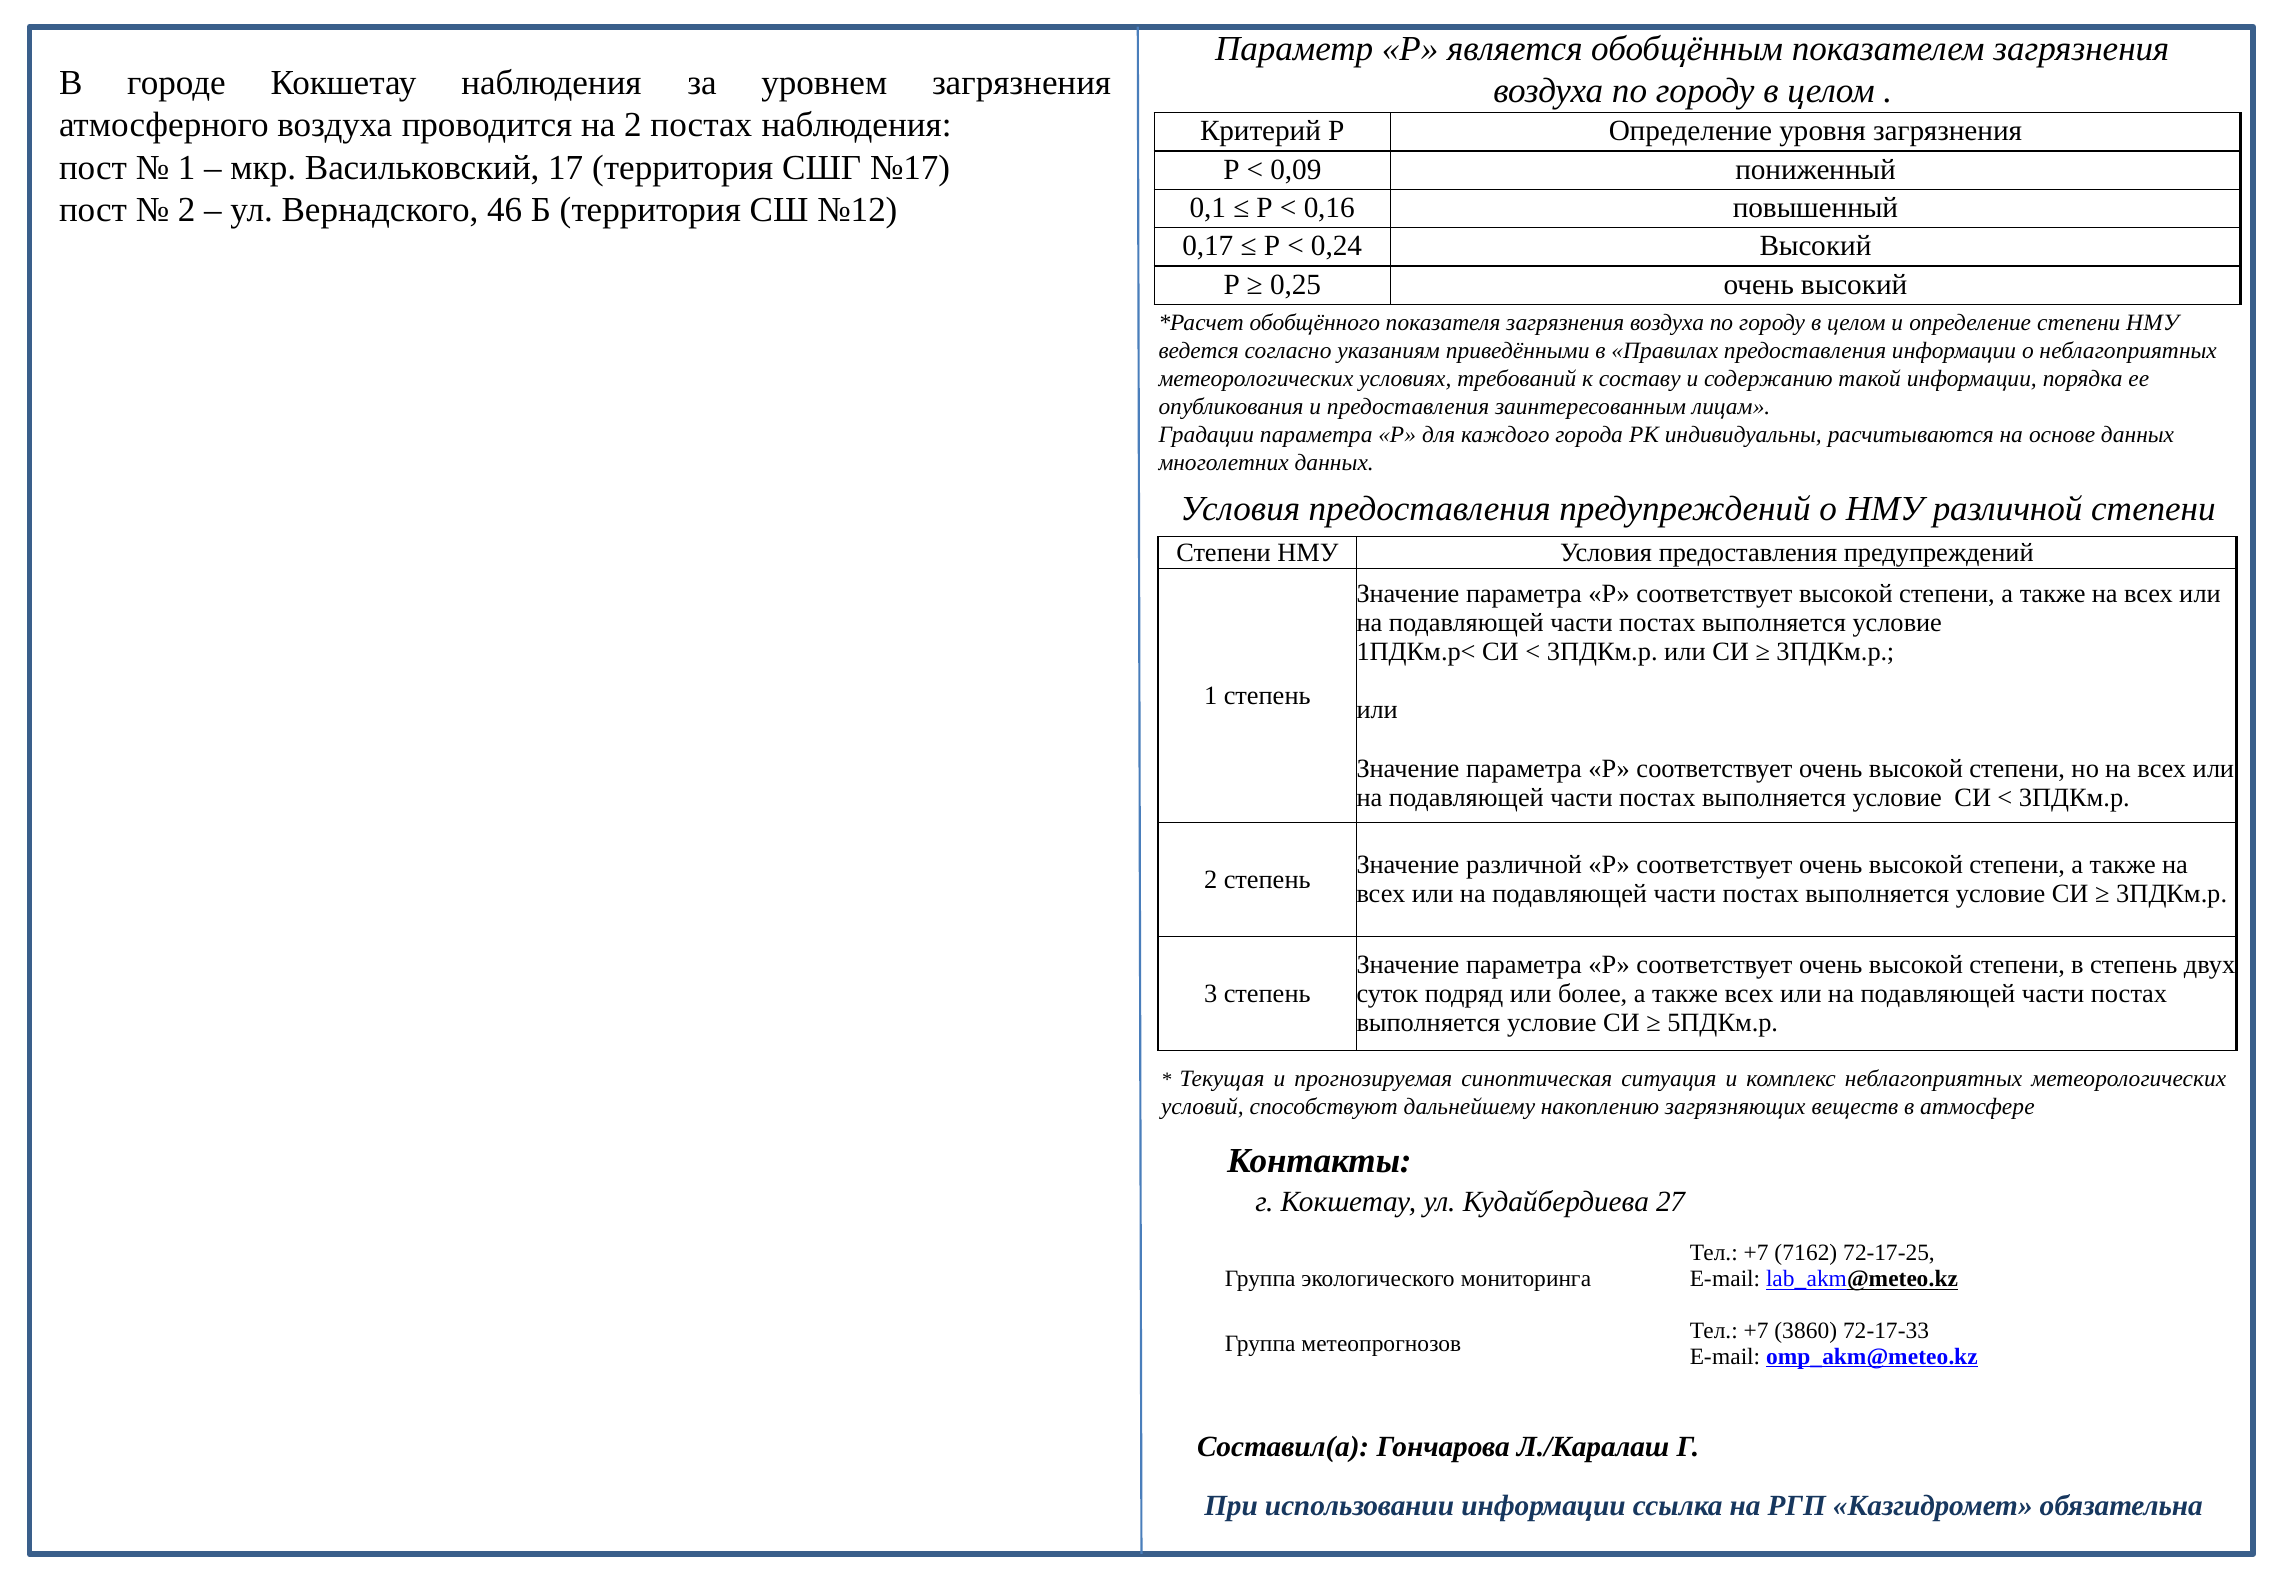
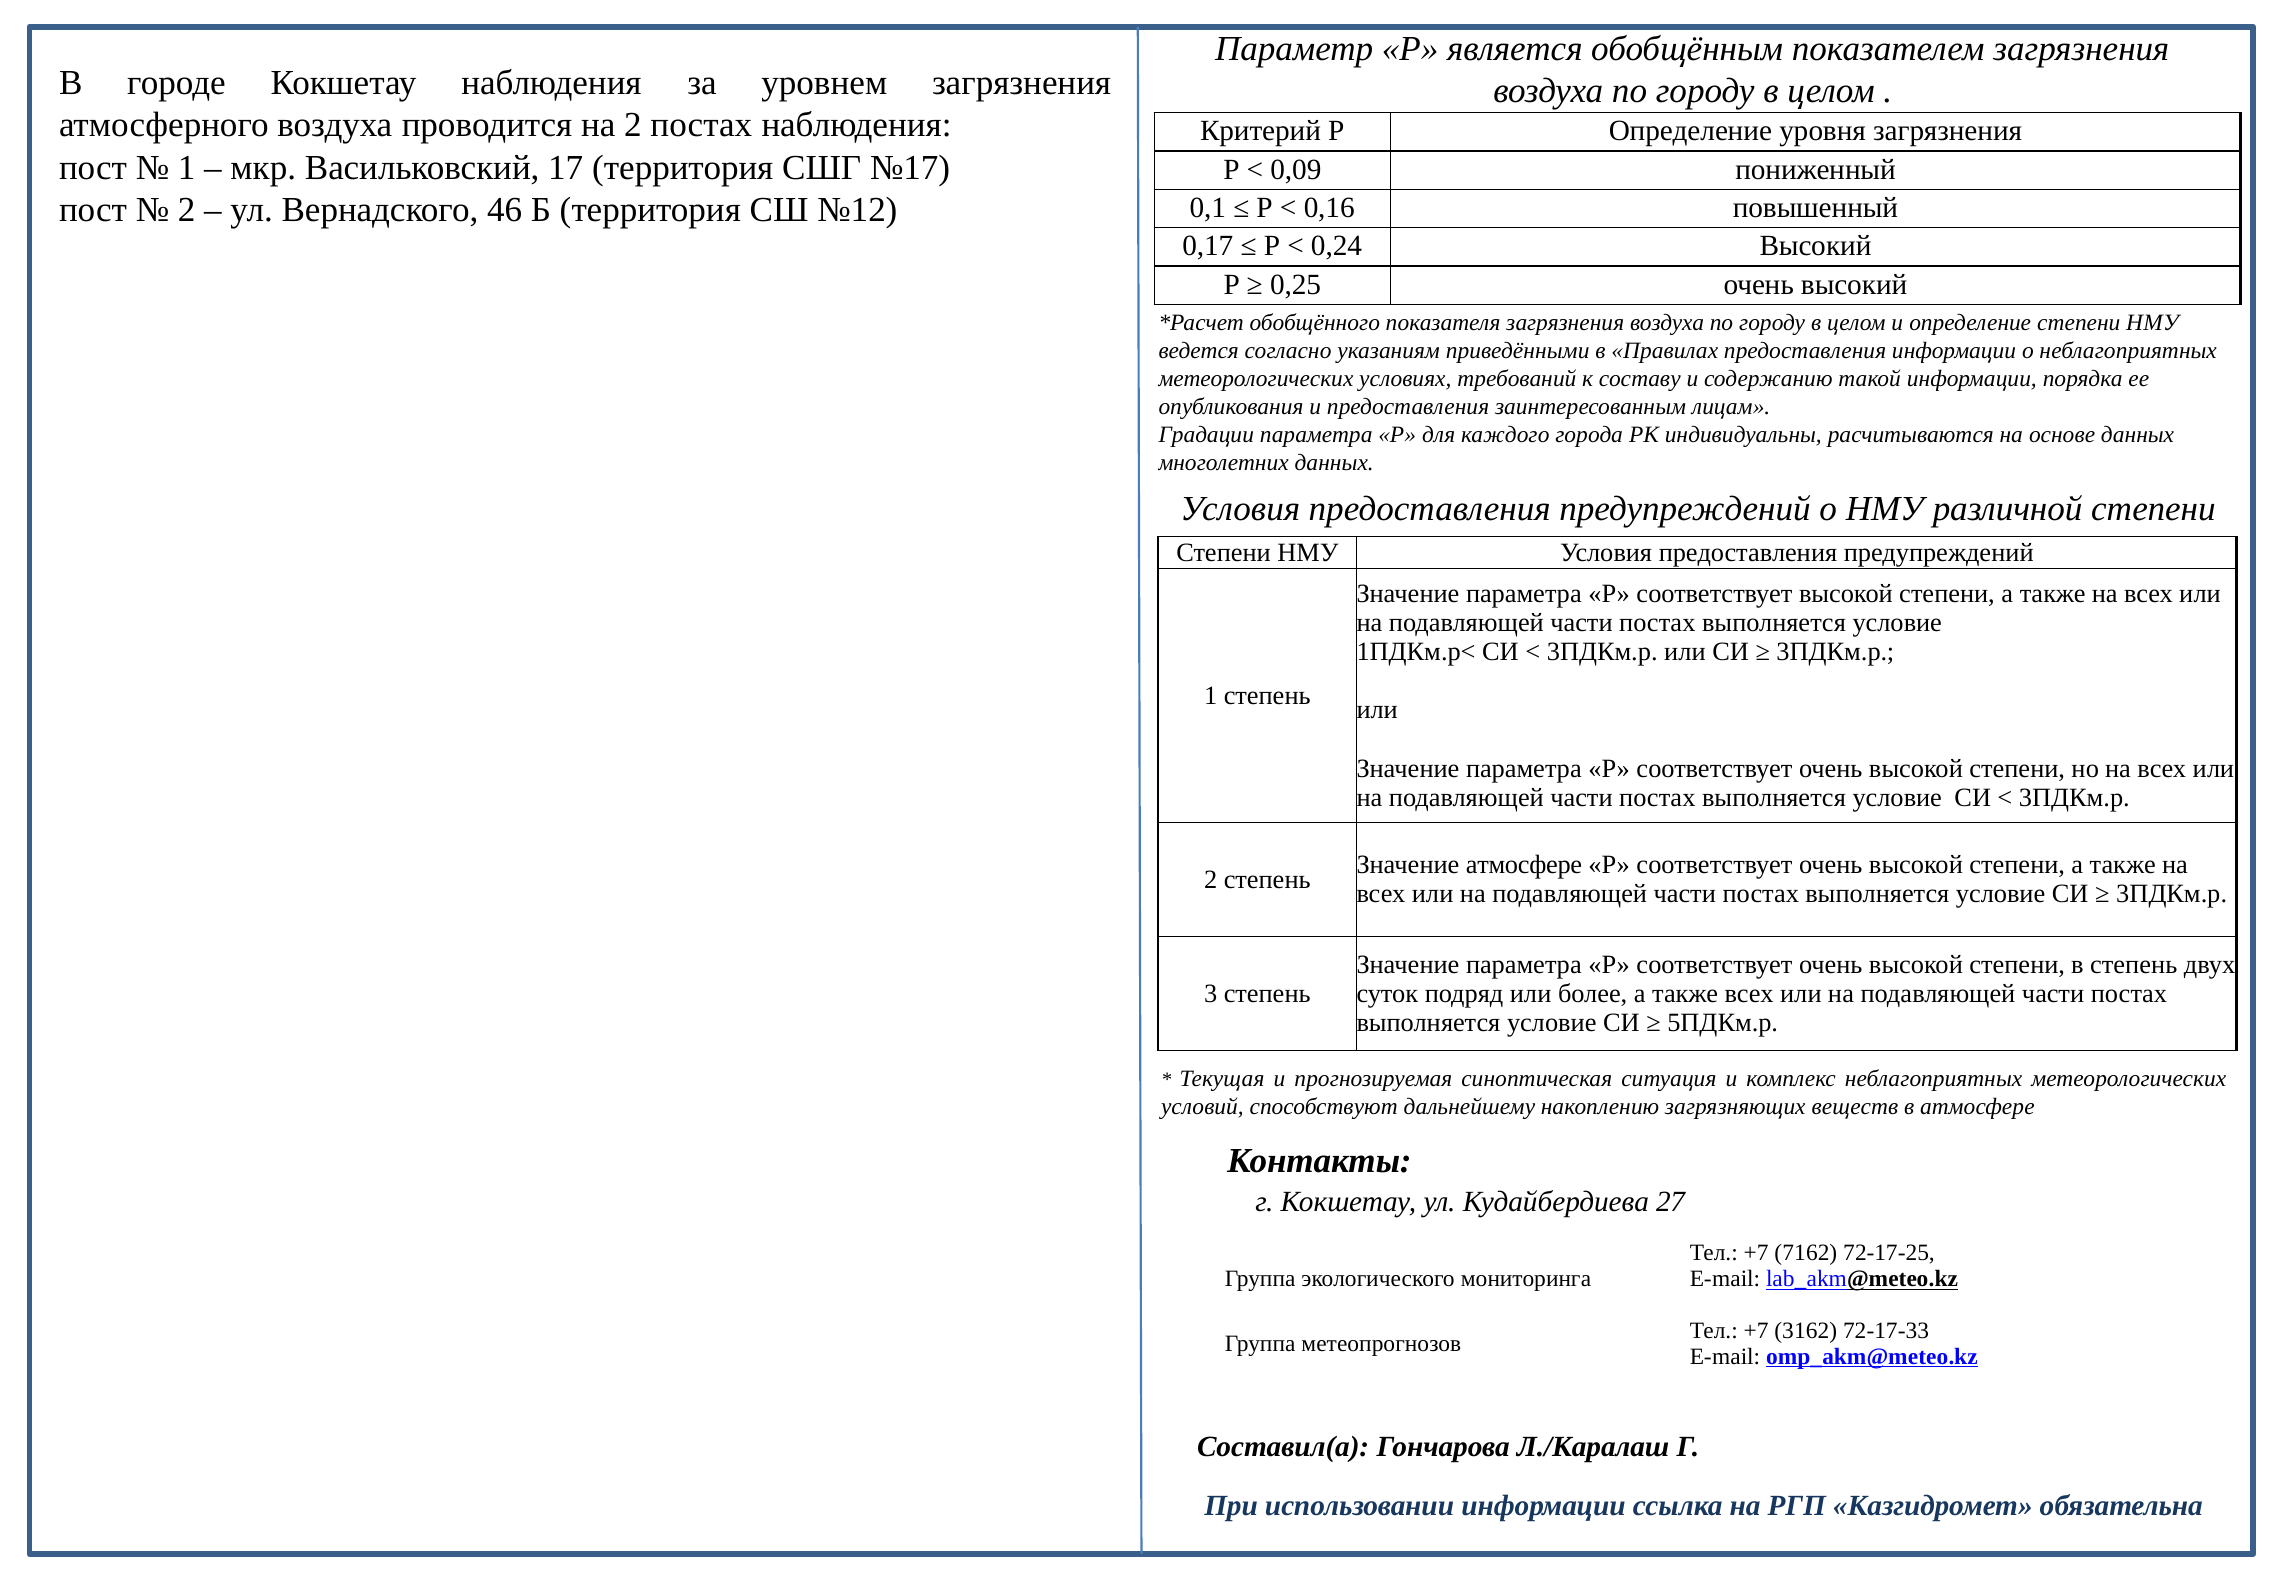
Значение различной: различной -> атмосфере
3860: 3860 -> 3162
